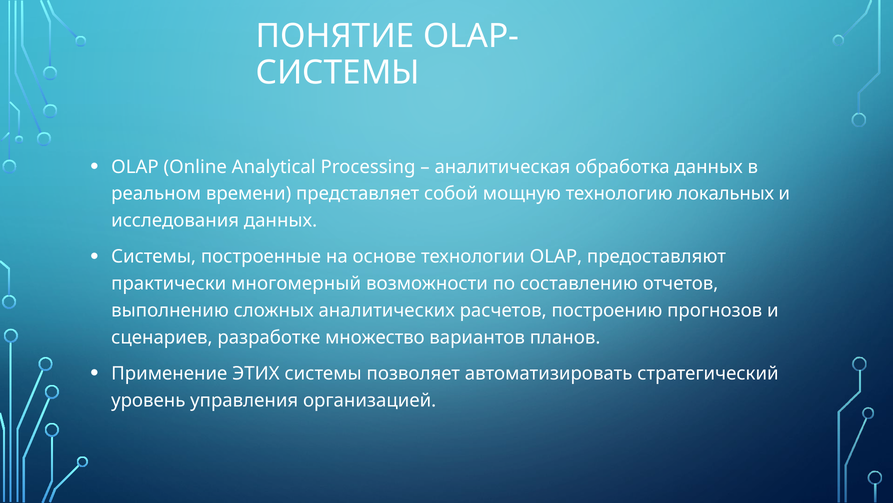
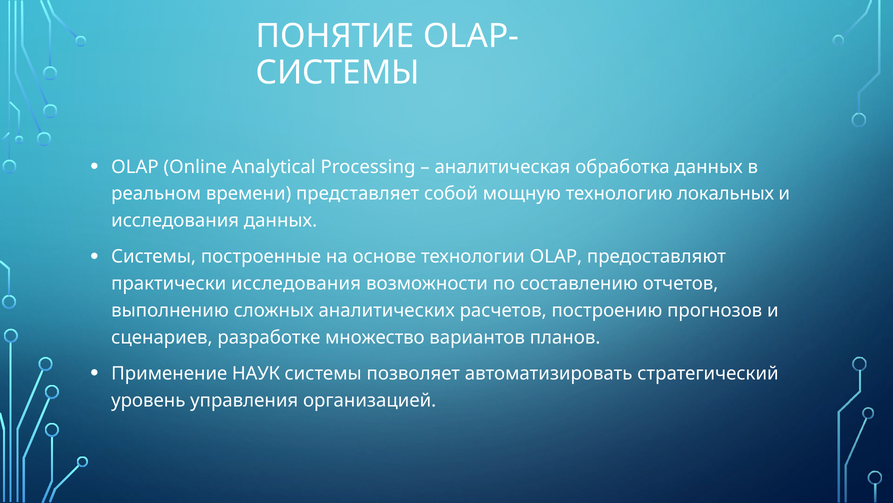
практически многомерный: многомерный -> исследования
ЭТИХ: ЭТИХ -> НАУК
